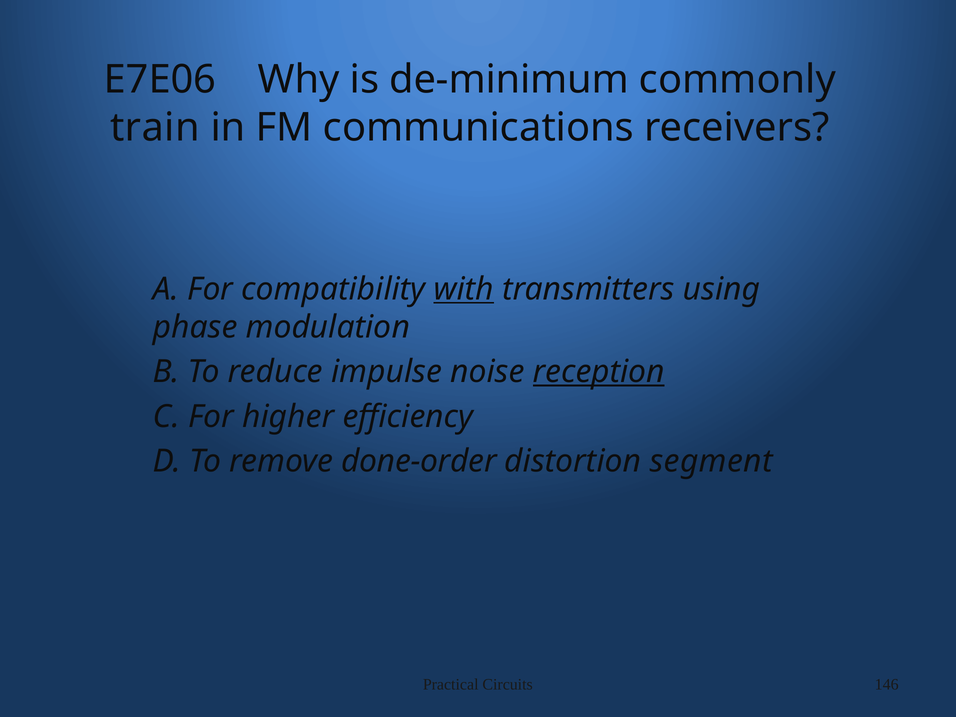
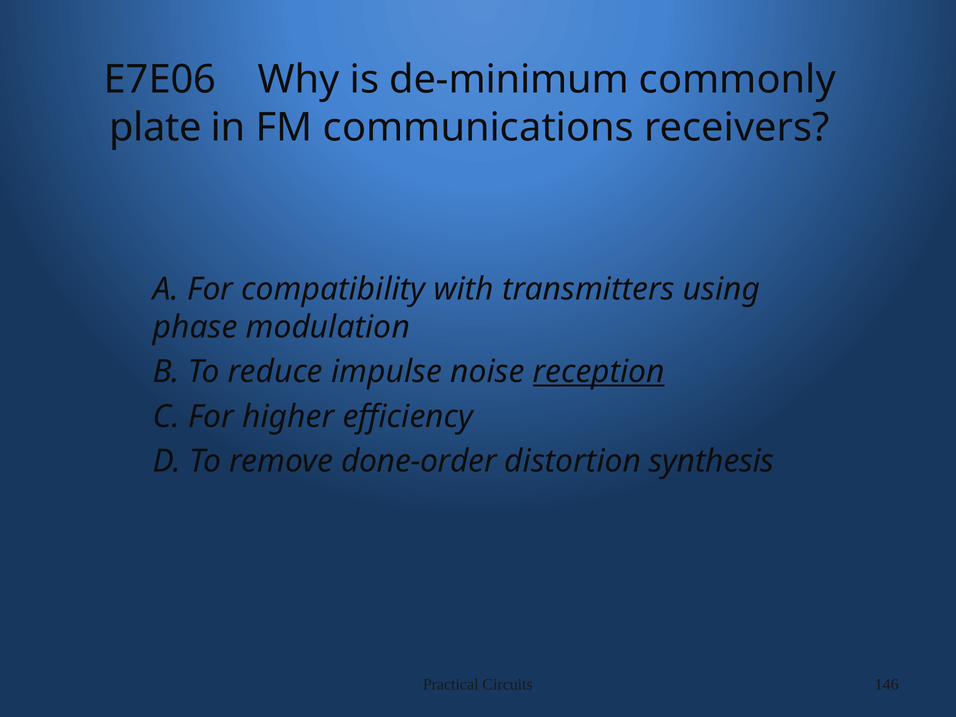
train: train -> plate
with underline: present -> none
segment: segment -> synthesis
